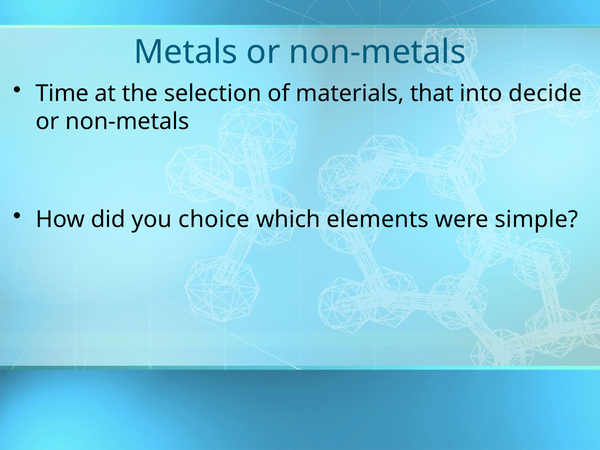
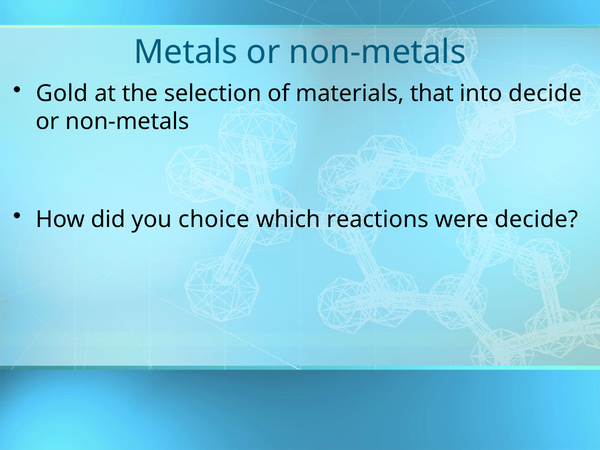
Time: Time -> Gold
elements: elements -> reactions
were simple: simple -> decide
